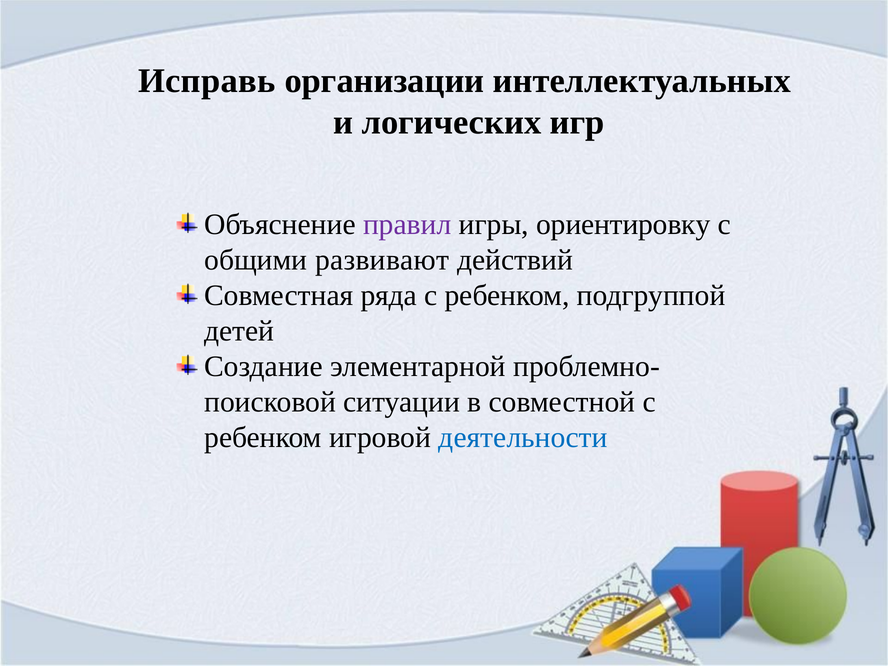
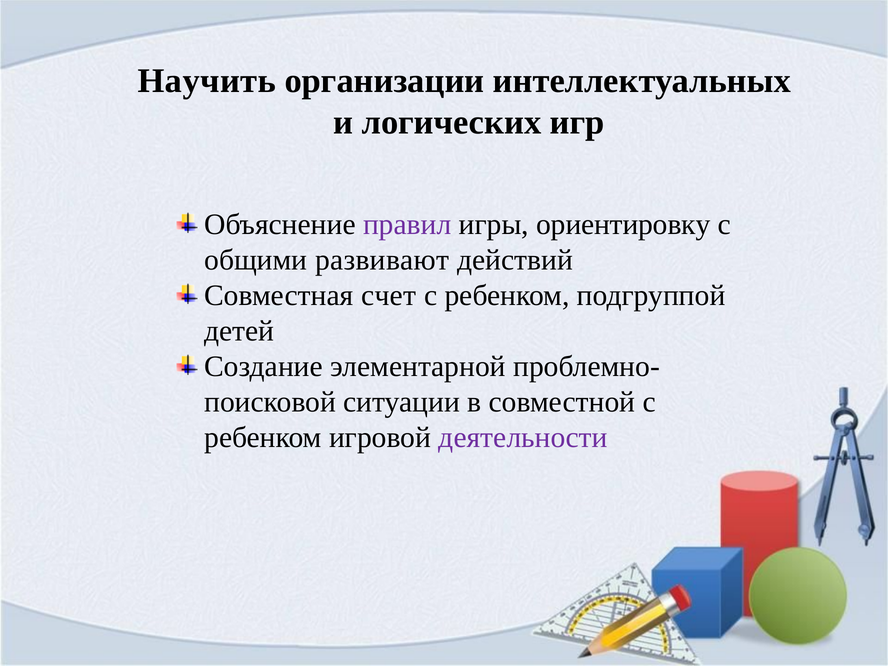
Исправь: Исправь -> Научить
ряда: ряда -> счет
деятельности colour: blue -> purple
